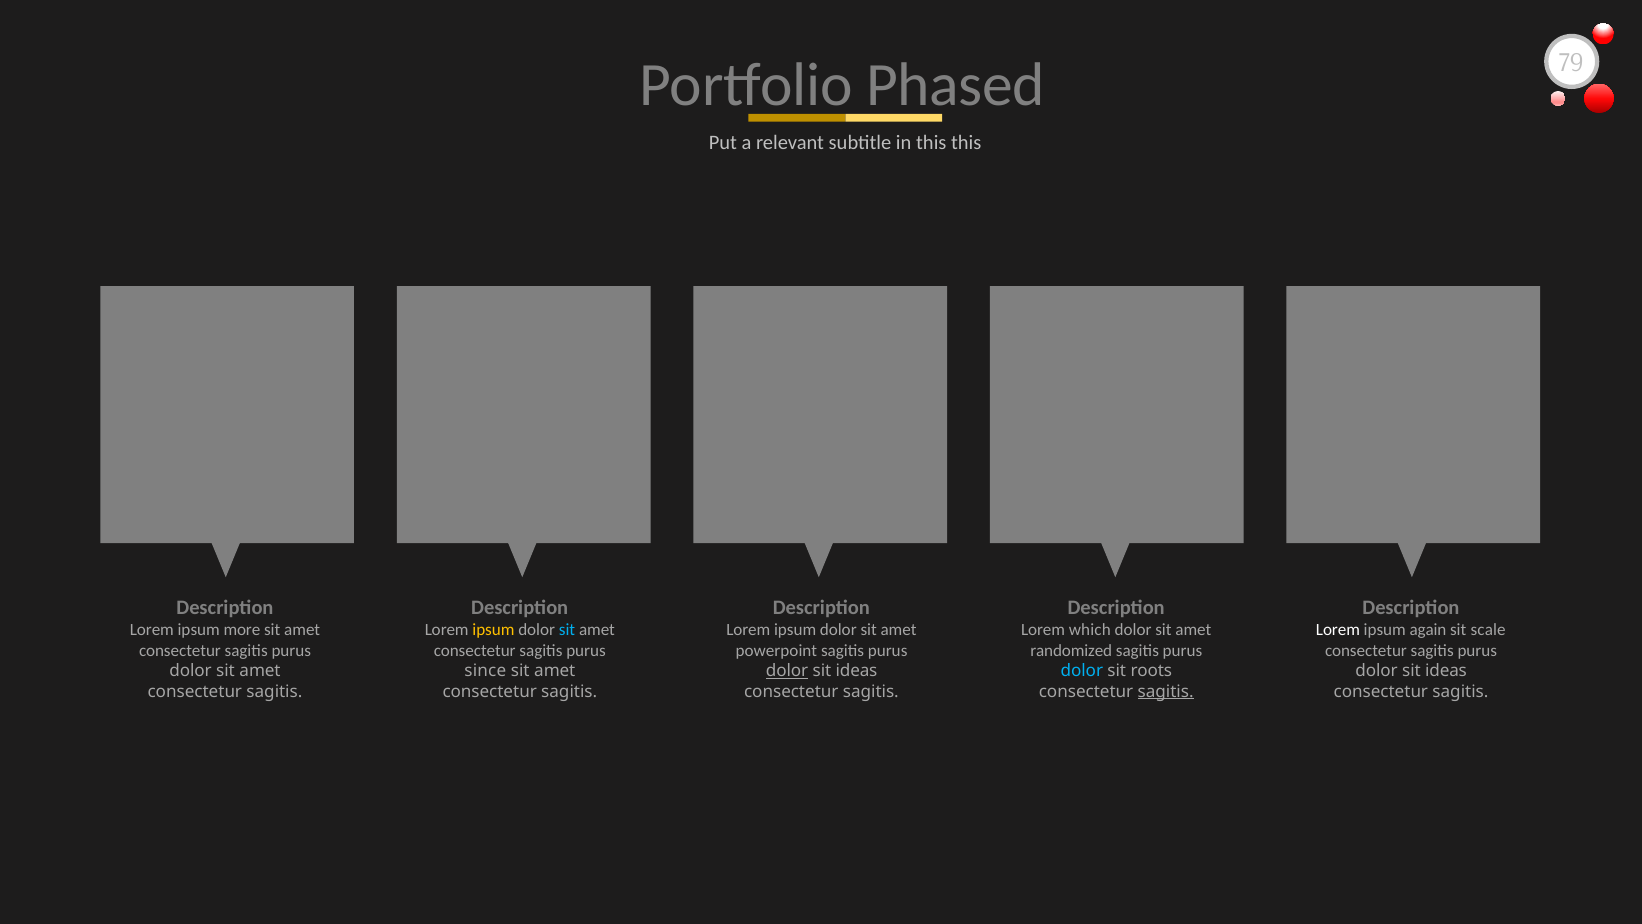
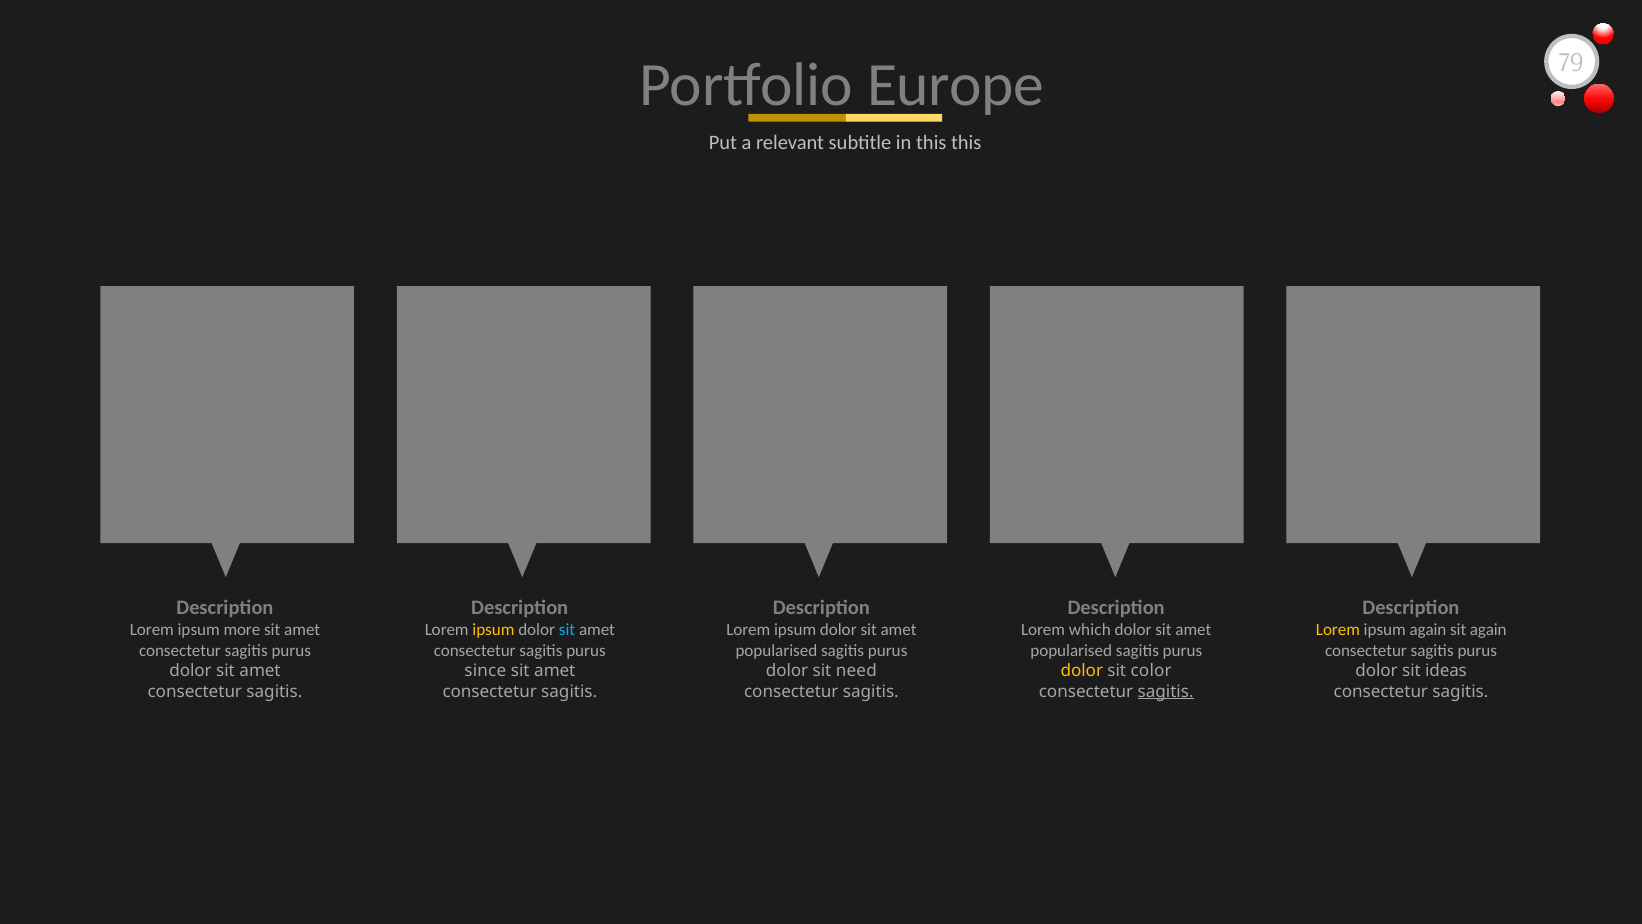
Phased: Phased -> Europe
Lorem at (1338, 630) colour: white -> yellow
sit scale: scale -> again
powerpoint at (776, 650): powerpoint -> popularised
randomized at (1071, 650): randomized -> popularised
dolor at (787, 671) underline: present -> none
ideas at (857, 671): ideas -> need
dolor at (1082, 671) colour: light blue -> yellow
roots: roots -> color
